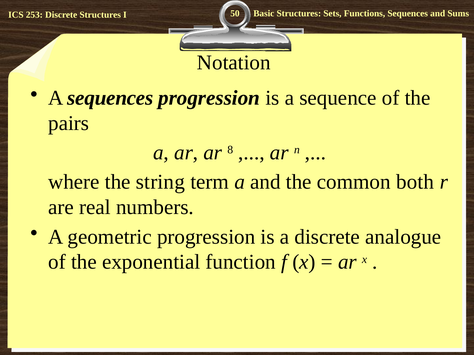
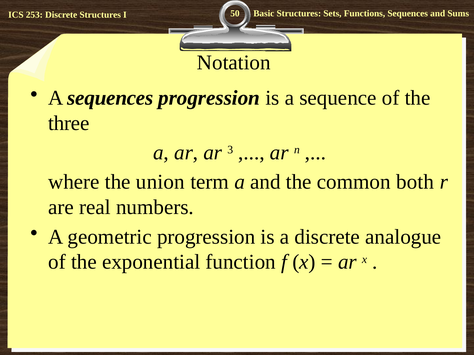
pairs: pairs -> three
8: 8 -> 3
string: string -> union
